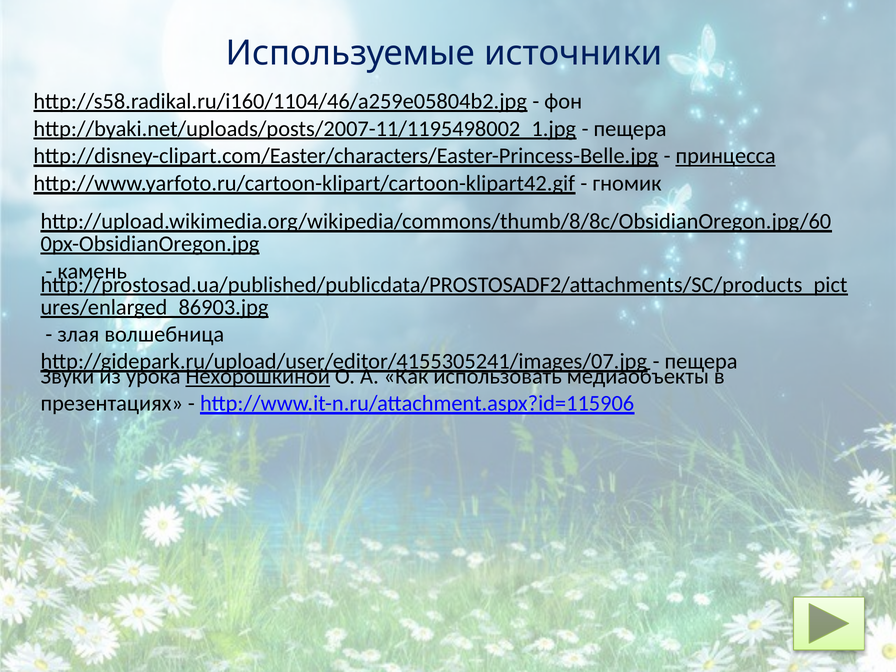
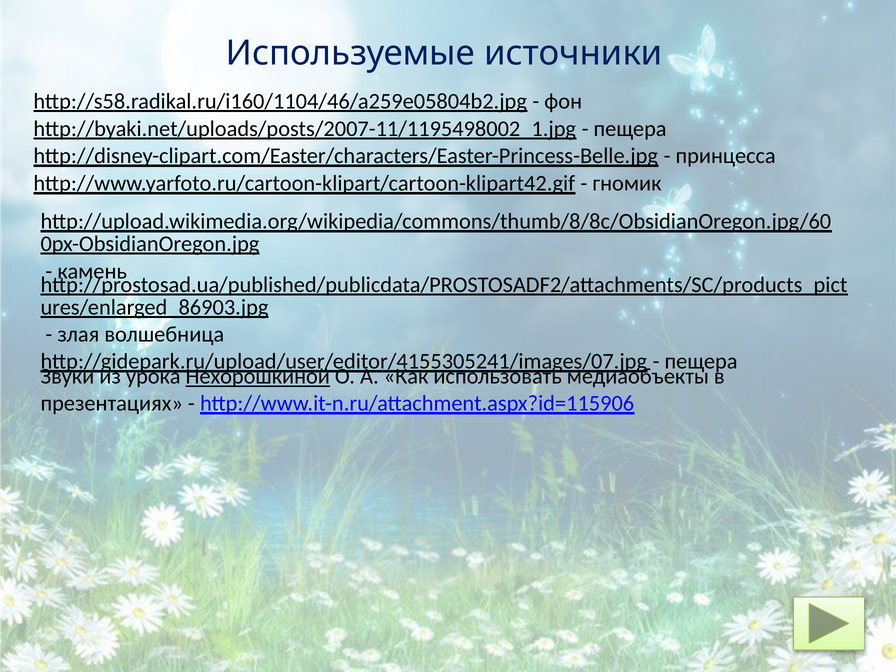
принцесса underline: present -> none
